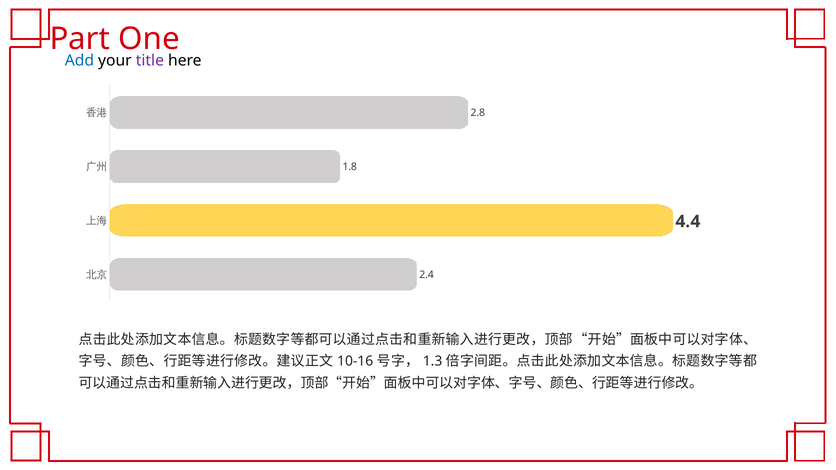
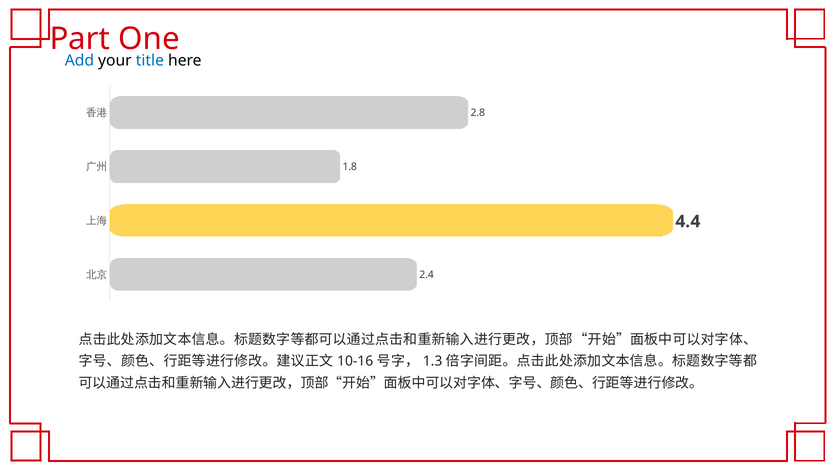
title colour: purple -> blue
